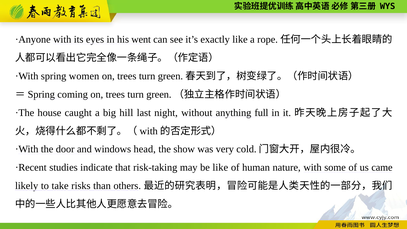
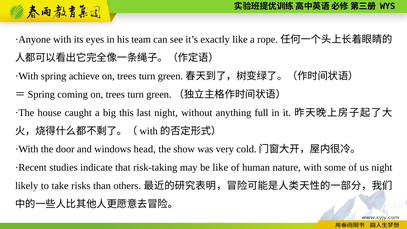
went: went -> team
women: women -> achieve
hill: hill -> this
us came: came -> night
